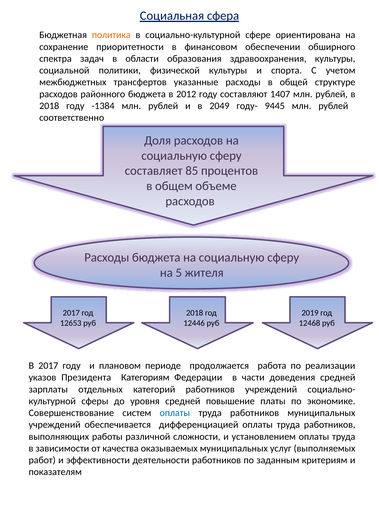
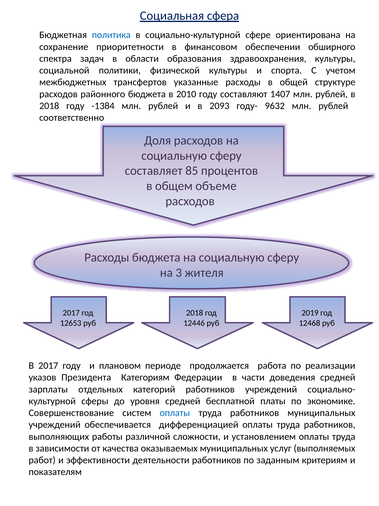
политика colour: orange -> blue
2012: 2012 -> 2010
2049: 2049 -> 2093
9445: 9445 -> 9632
5: 5 -> 3
повышение: повышение -> бесплатной
